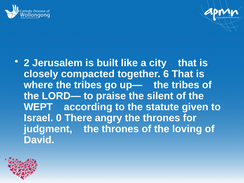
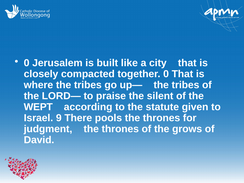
2 at (27, 63): 2 -> 0
together 6: 6 -> 0
0: 0 -> 9
angry: angry -> pools
loving: loving -> grows
